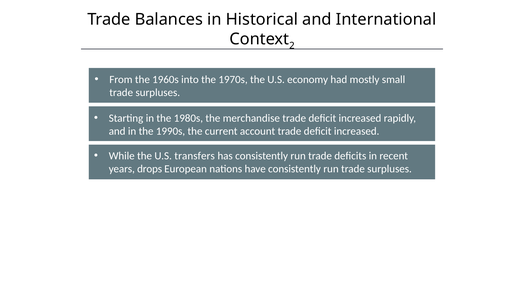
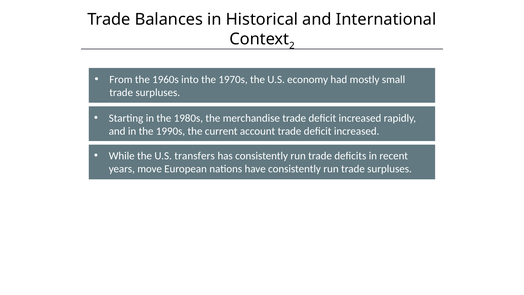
drops: drops -> move
